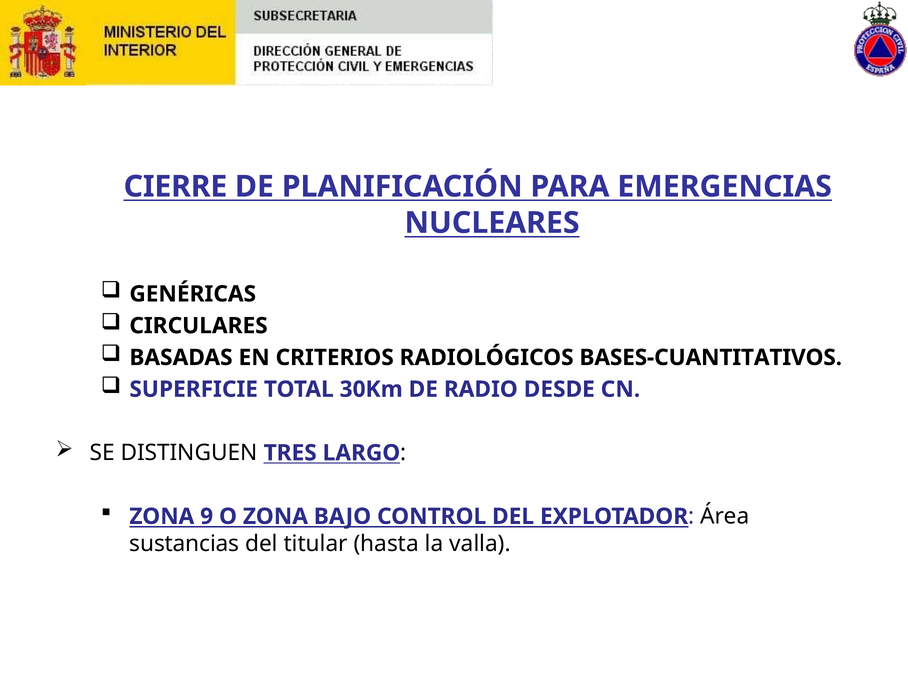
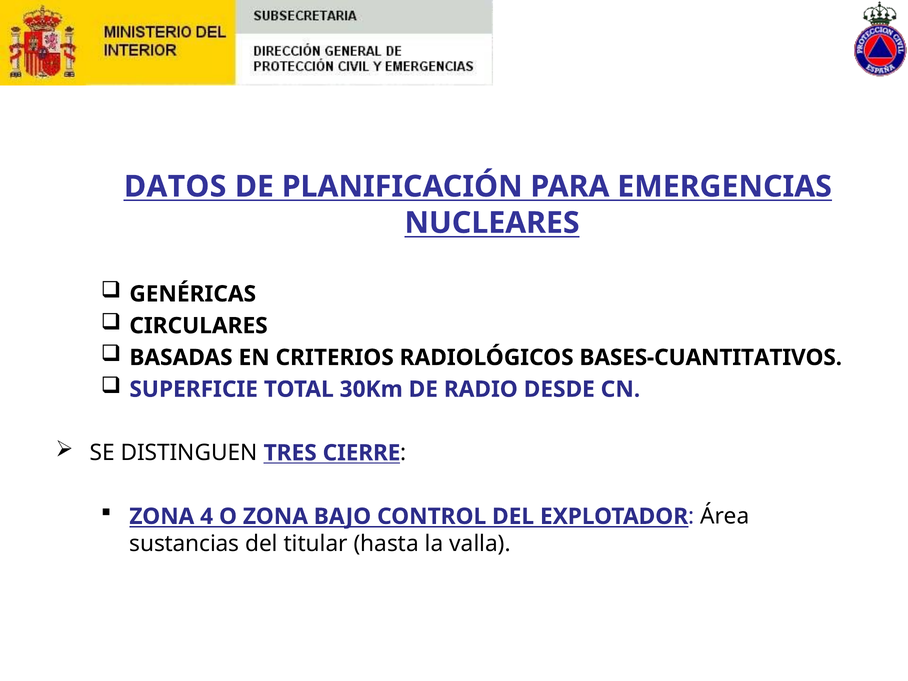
CIERRE: CIERRE -> DATOS
LARGO: LARGO -> CIERRE
9: 9 -> 4
